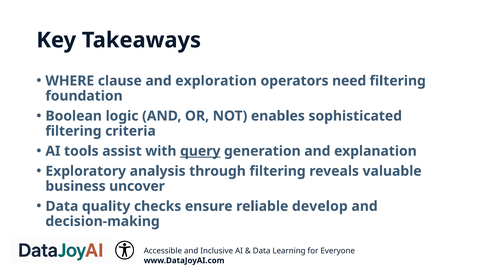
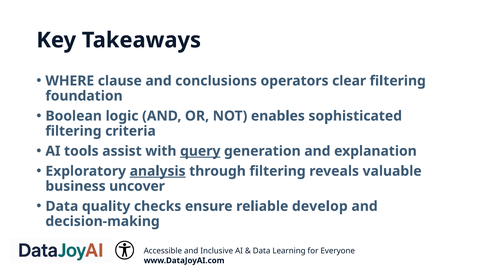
exploration: exploration -> conclusions
need: need -> clear
analysis underline: none -> present
